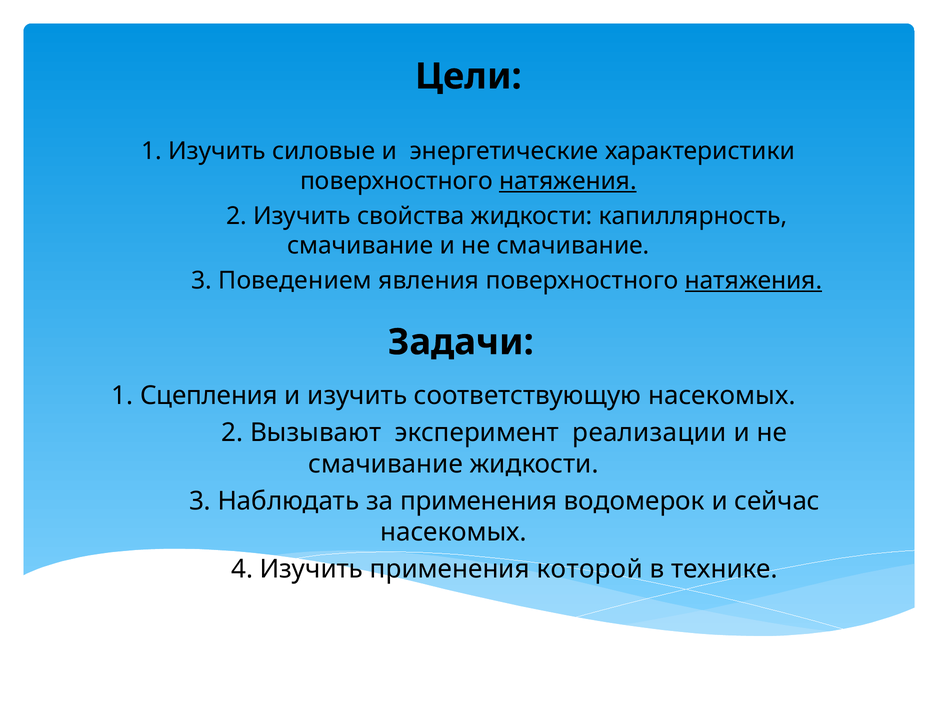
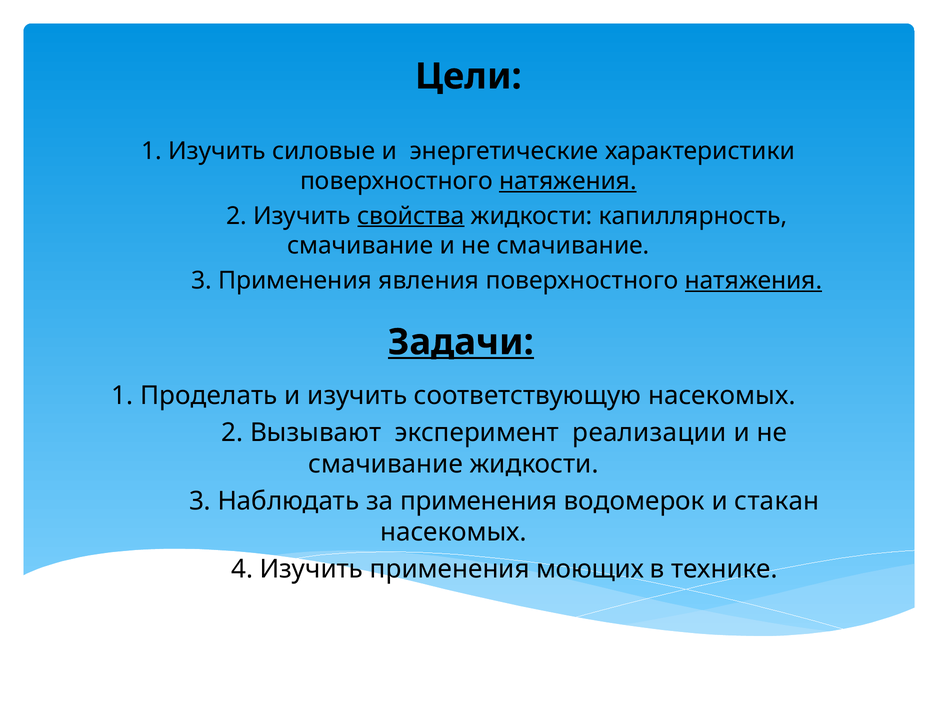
свойства underline: none -> present
3 Поведением: Поведением -> Применения
Задачи underline: none -> present
Сцепления: Сцепления -> Проделать
сейчас: сейчас -> стакан
которой: которой -> моющих
